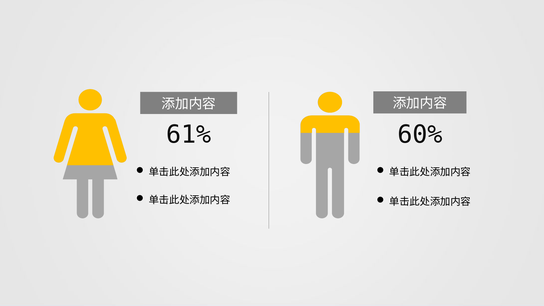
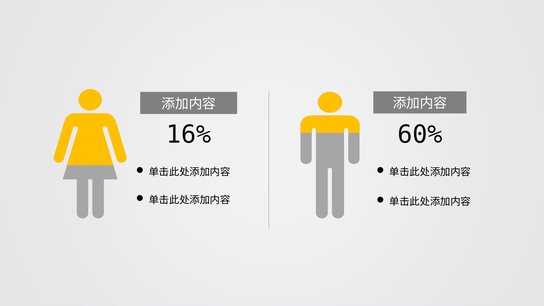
61%: 61% -> 16%
